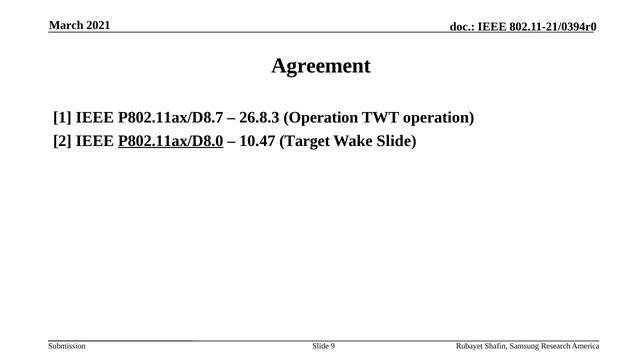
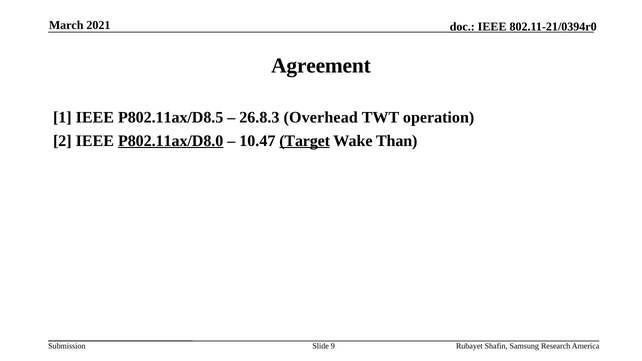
P802.11ax/D8.7: P802.11ax/D8.7 -> P802.11ax/D8.5
26.8.3 Operation: Operation -> Overhead
Target underline: none -> present
Wake Slide: Slide -> Than
